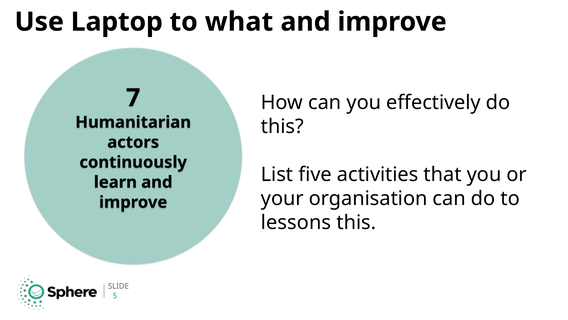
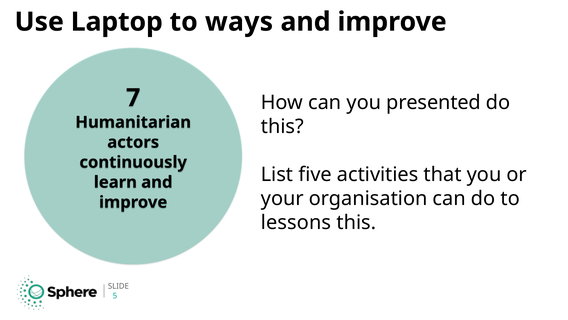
what: what -> ways
effectively: effectively -> presented
